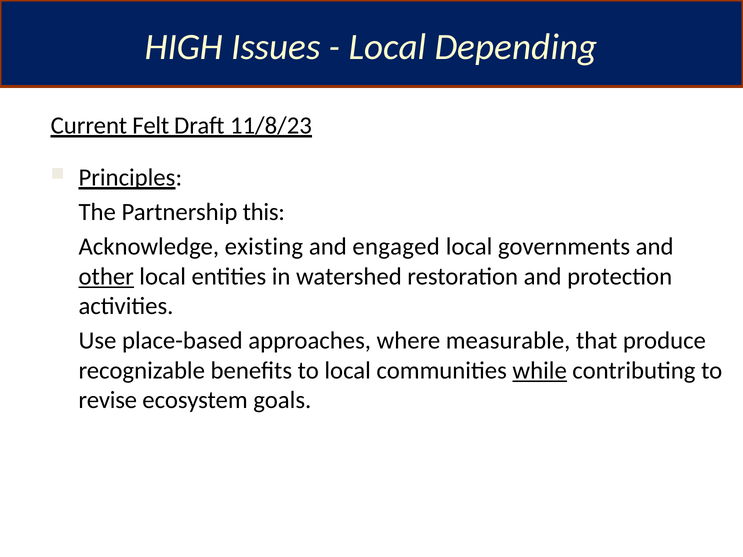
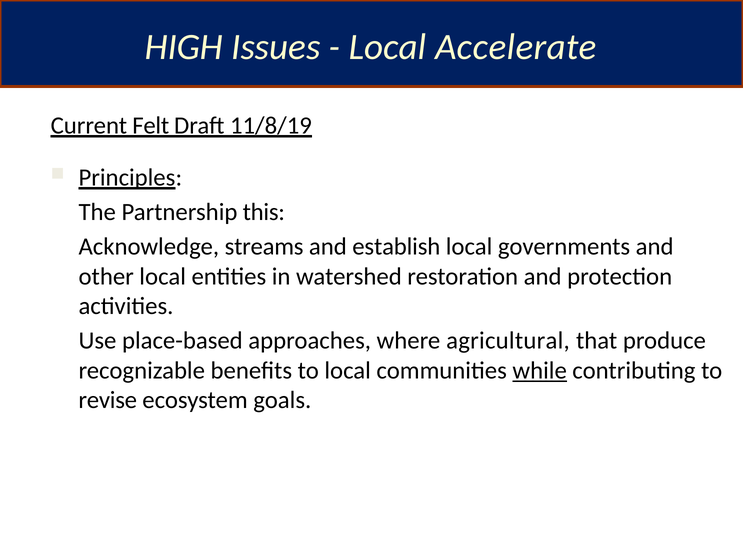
Depending: Depending -> Accelerate
11/8/23: 11/8/23 -> 11/8/19
existing: existing -> streams
engaged: engaged -> establish
other underline: present -> none
measurable: measurable -> agricultural
